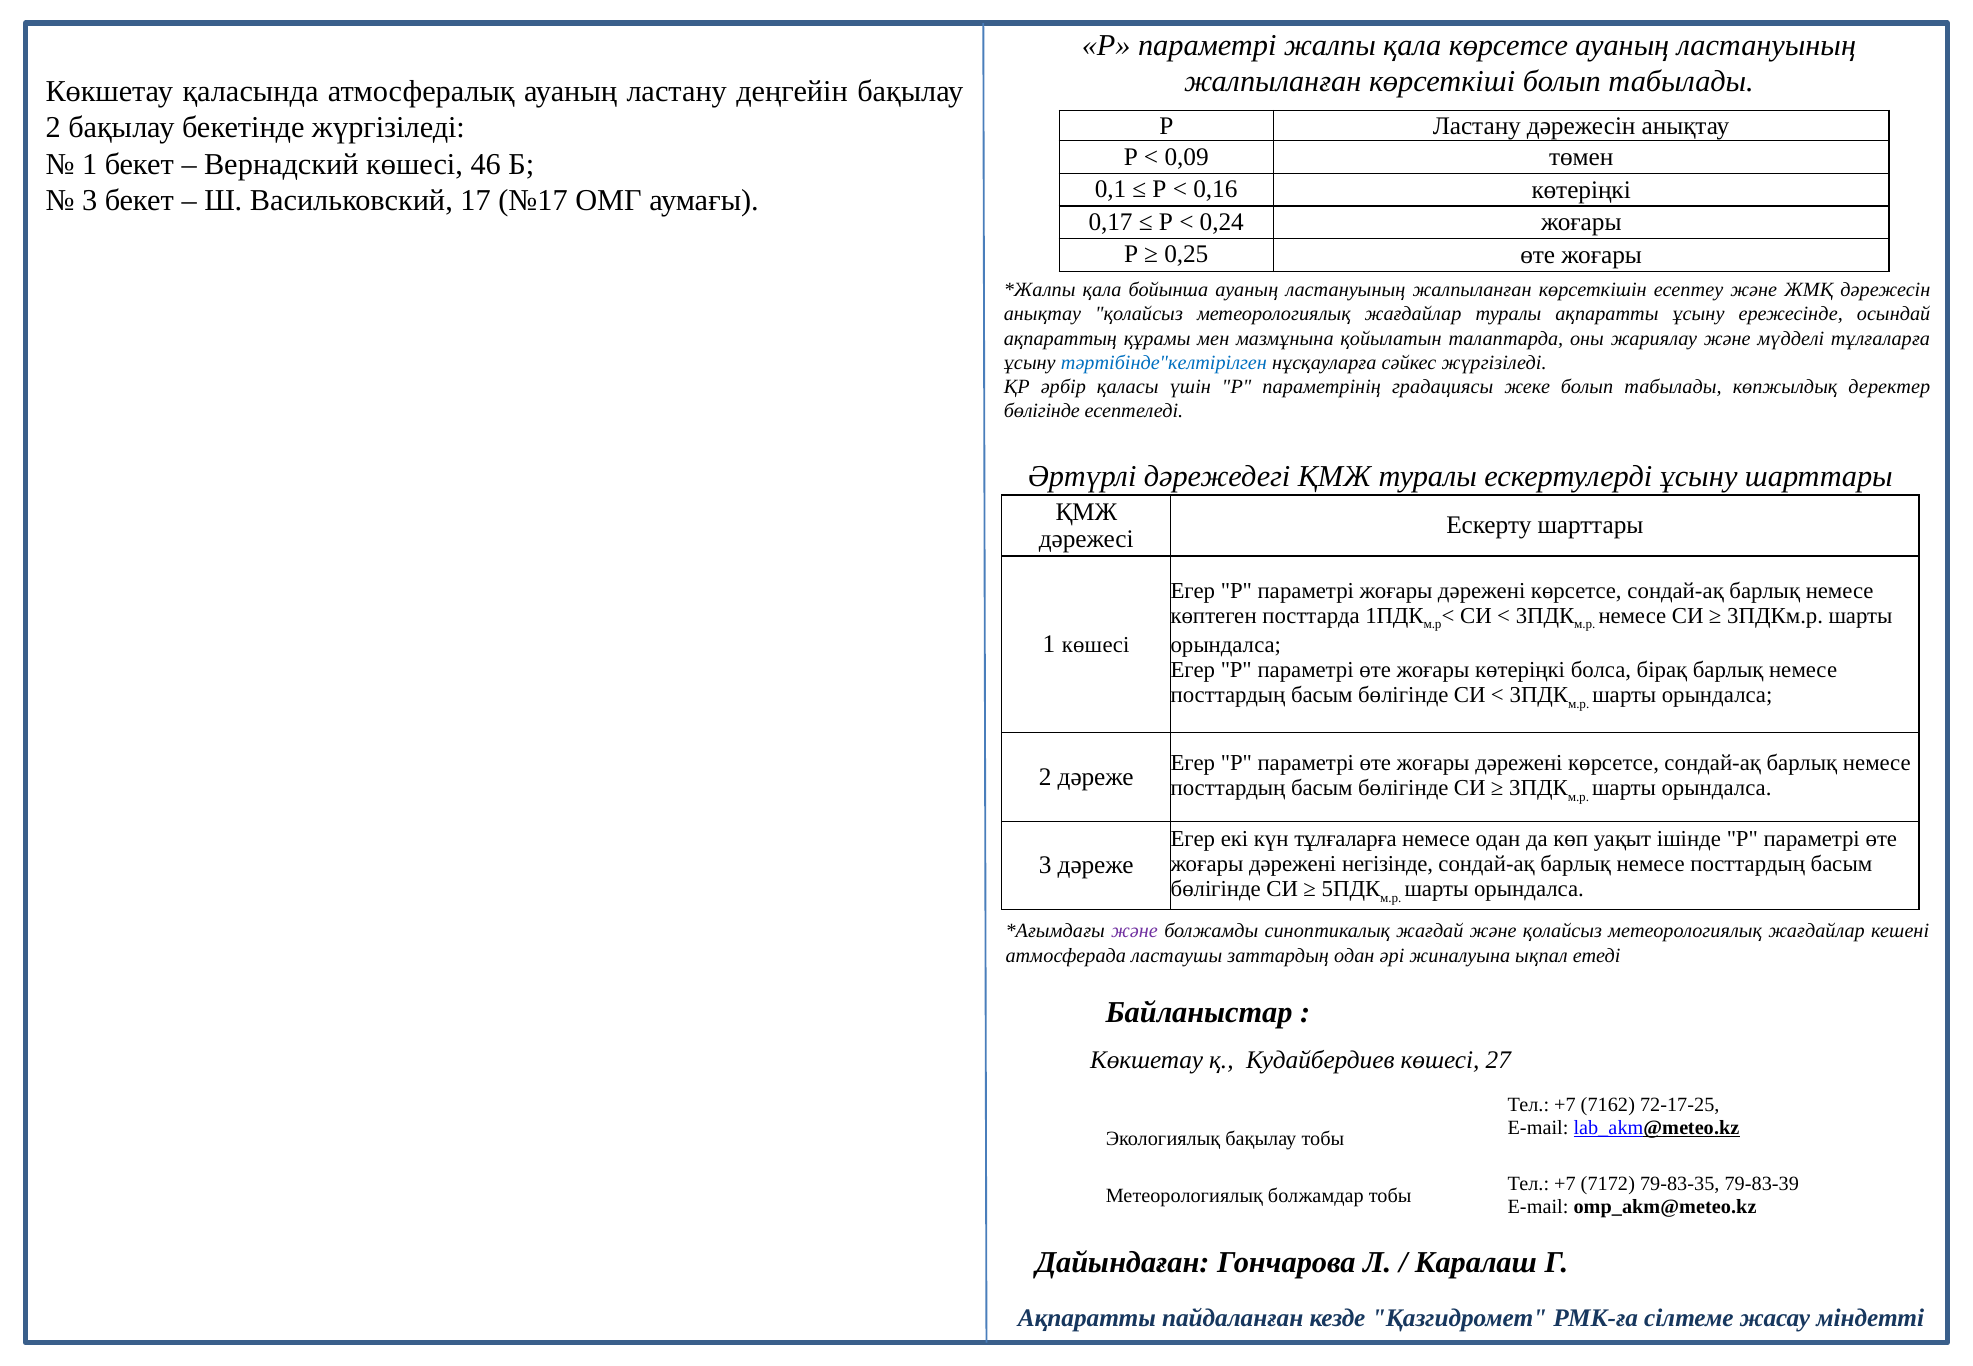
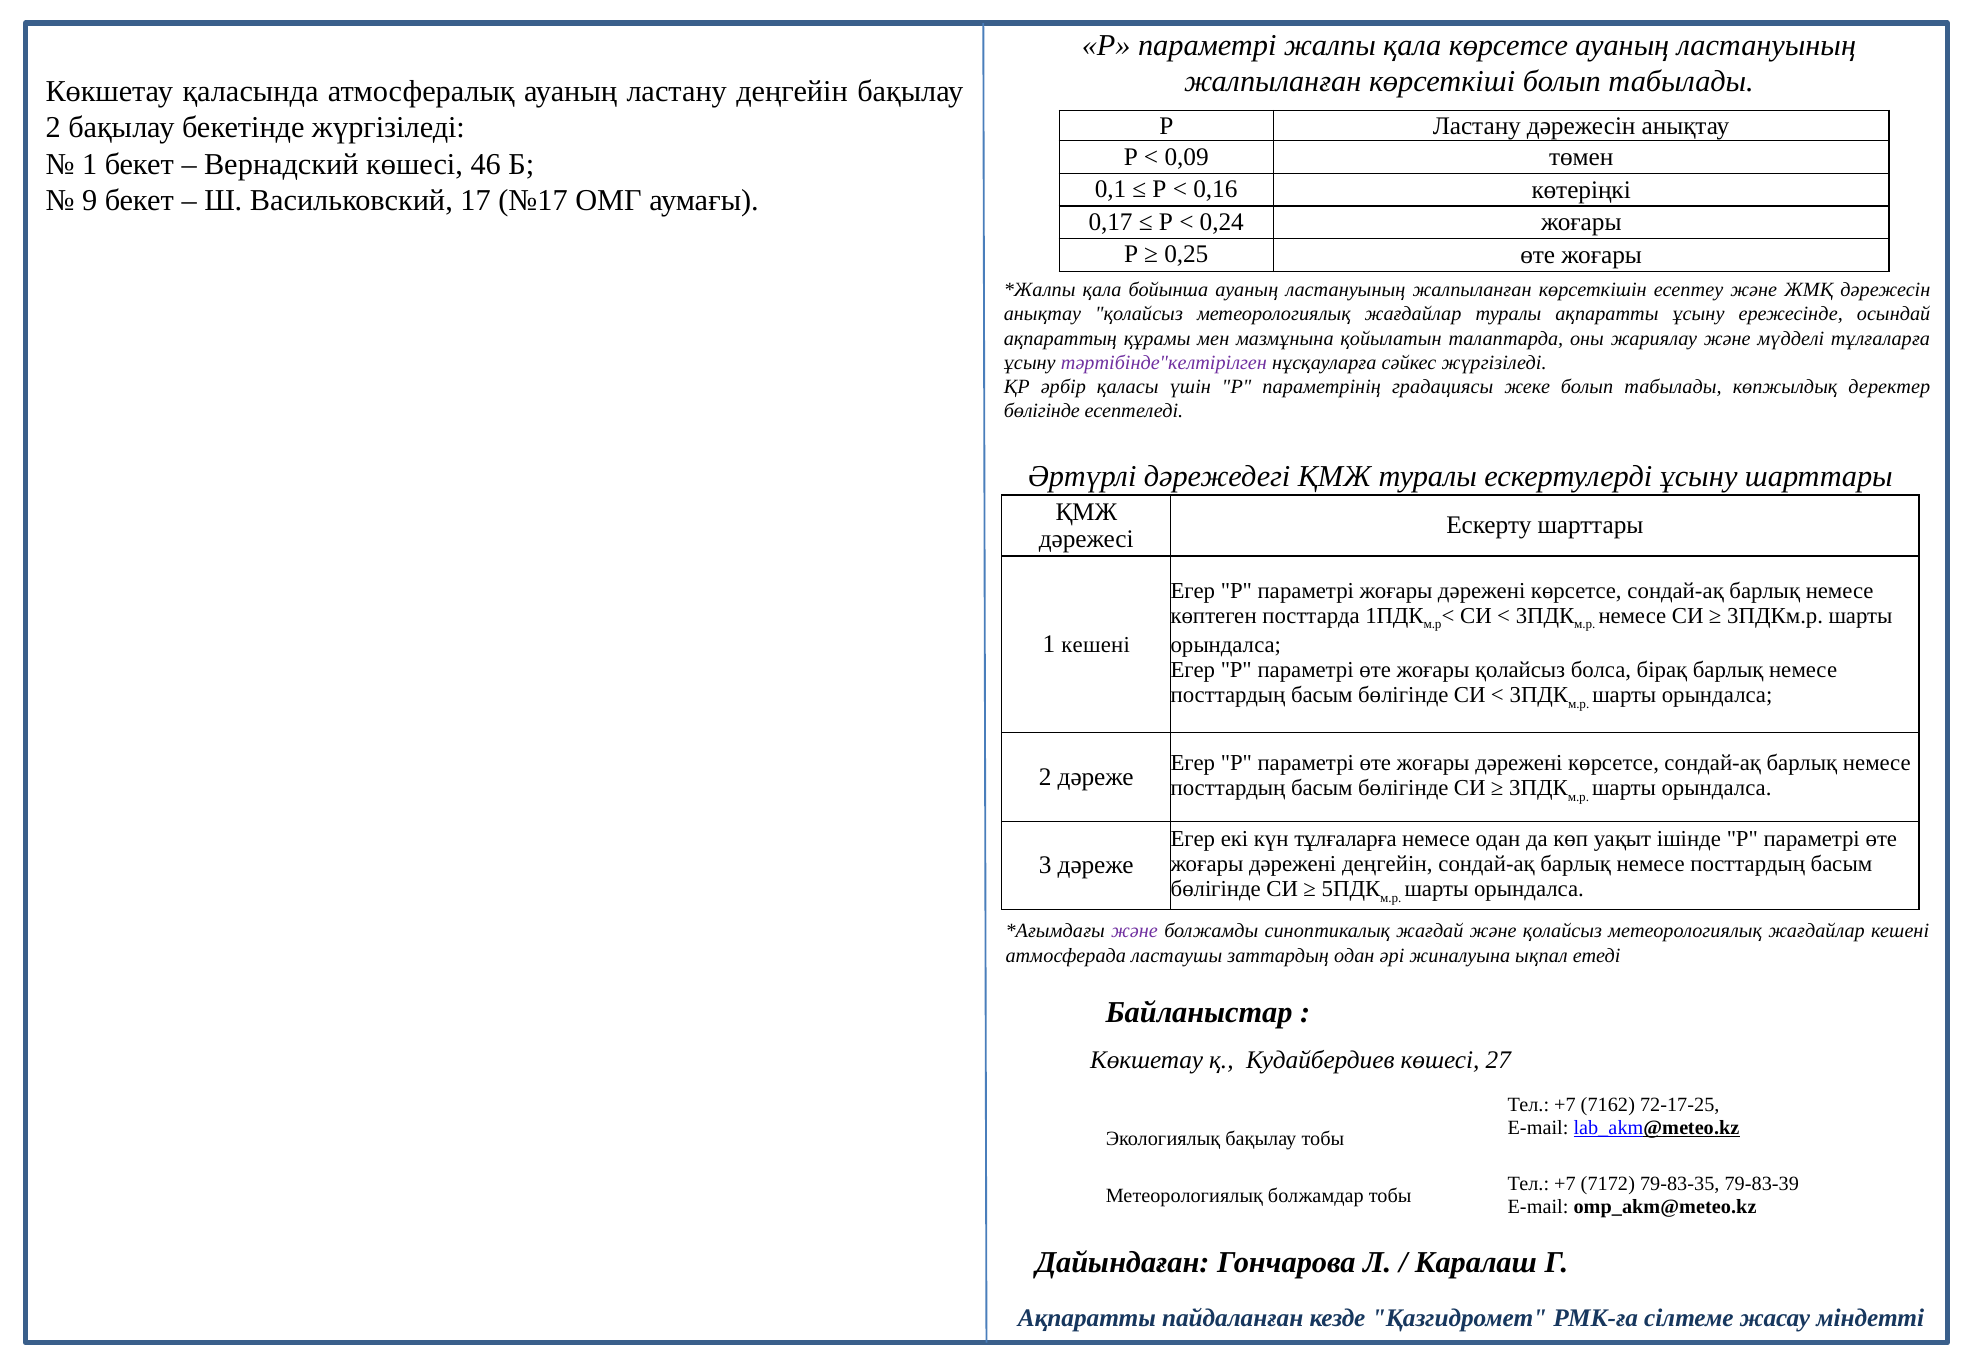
3 at (90, 201): 3 -> 9
тәртібінде"келтірілген colour: blue -> purple
1 көшесі: көшесі -> кешені
жоғары көтеріңкі: көтеріңкі -> қолайсыз
дәрежені негізінде: негізінде -> деңгейін
